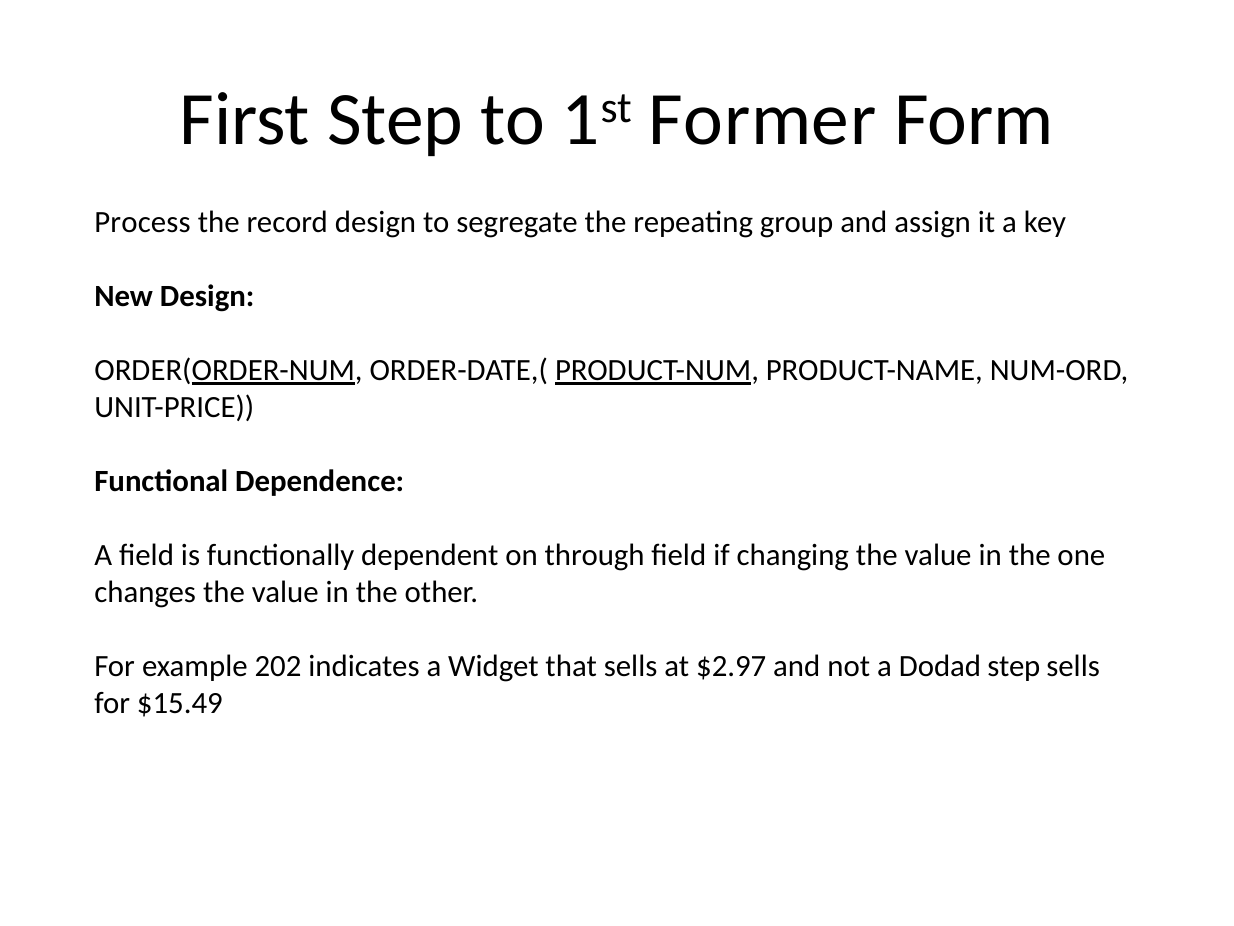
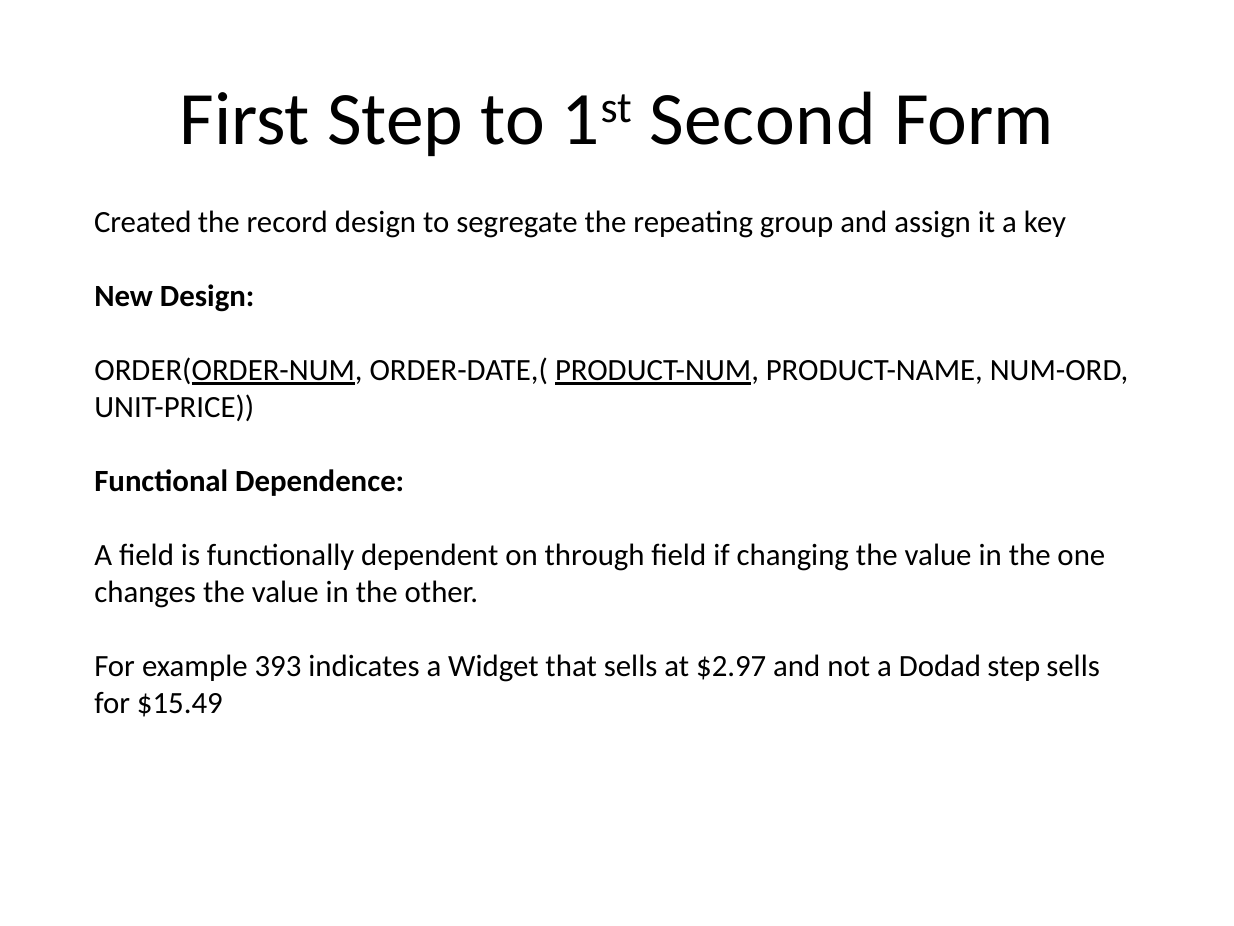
Former: Former -> Second
Process: Process -> Created
202: 202 -> 393
